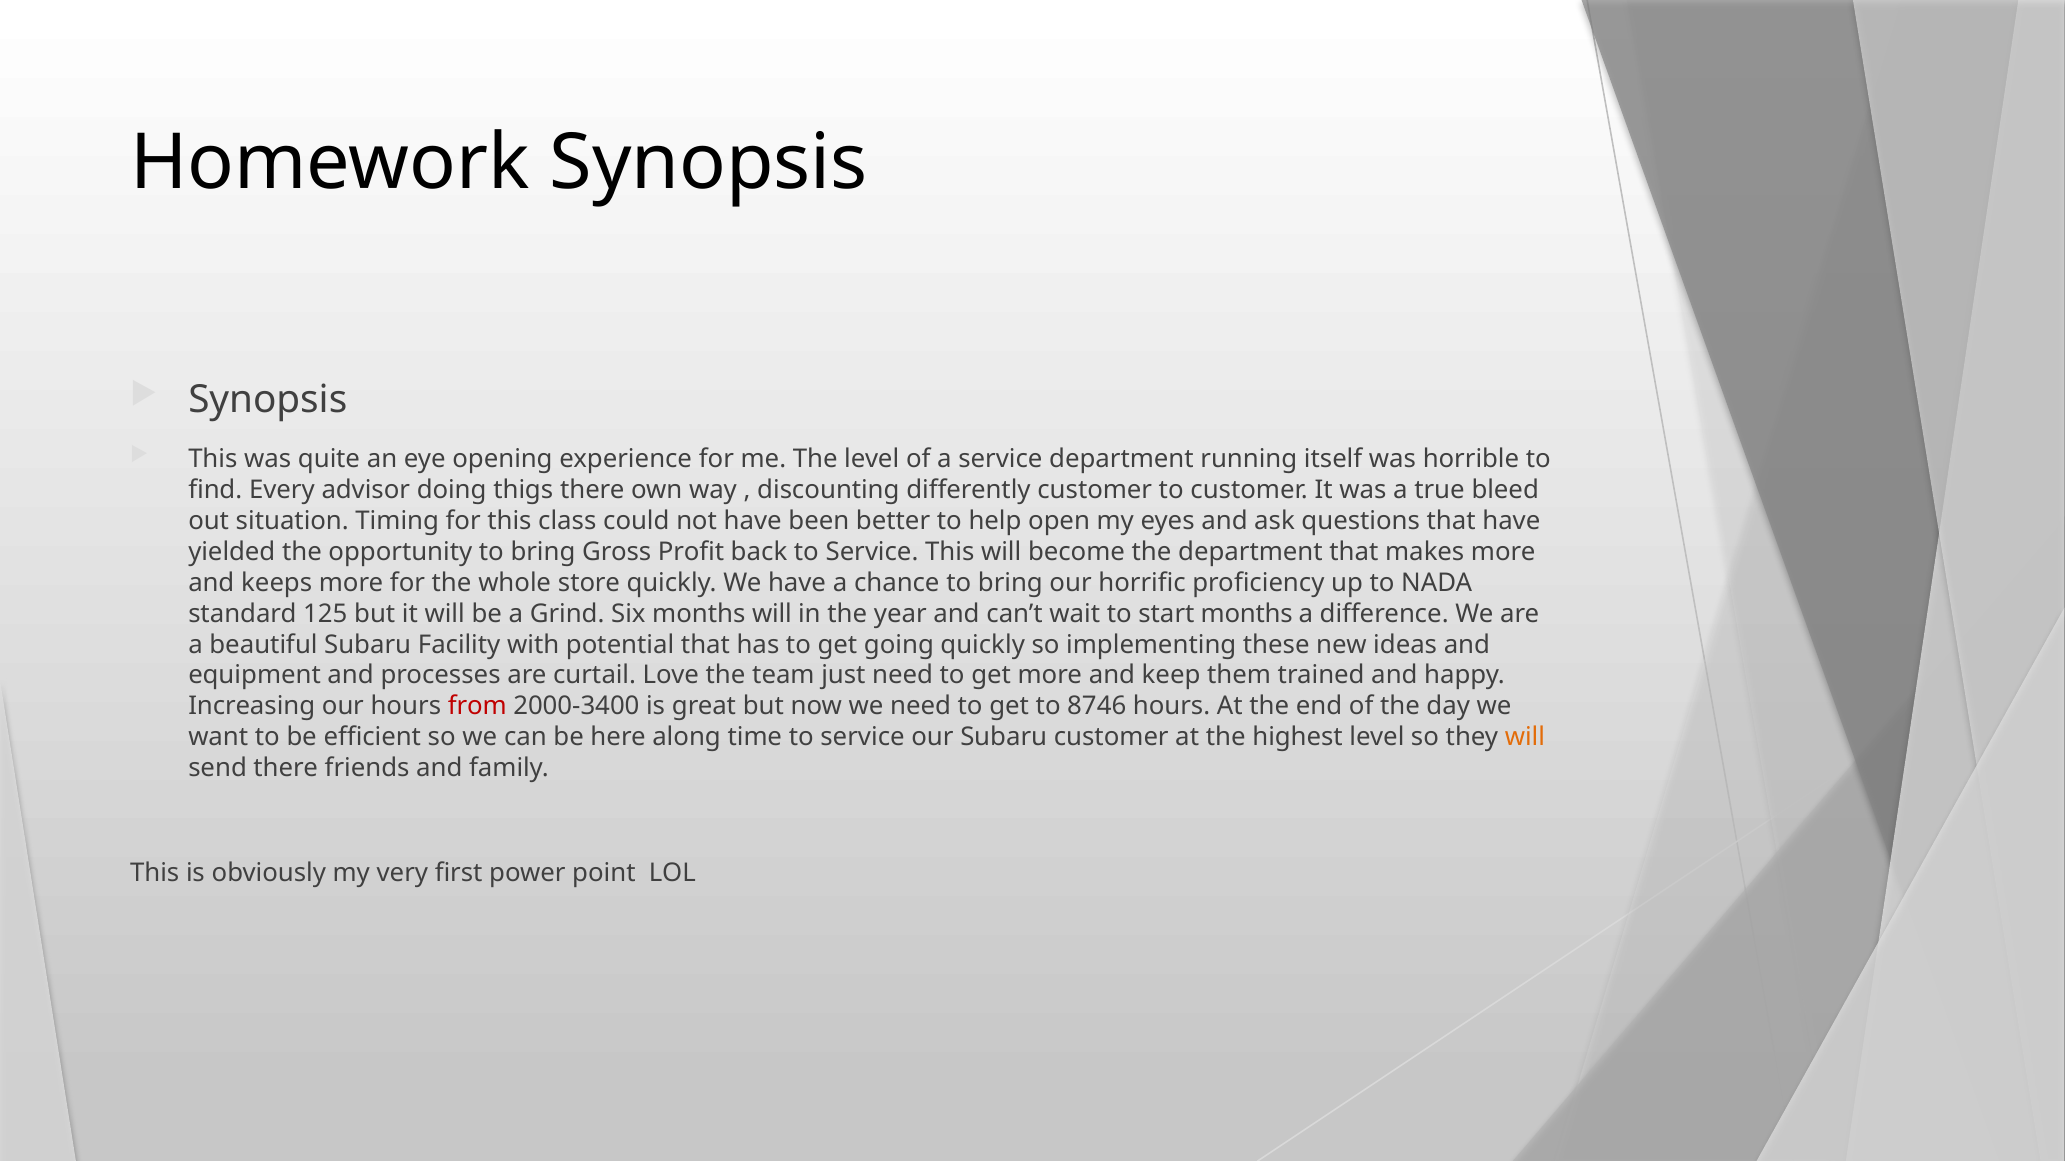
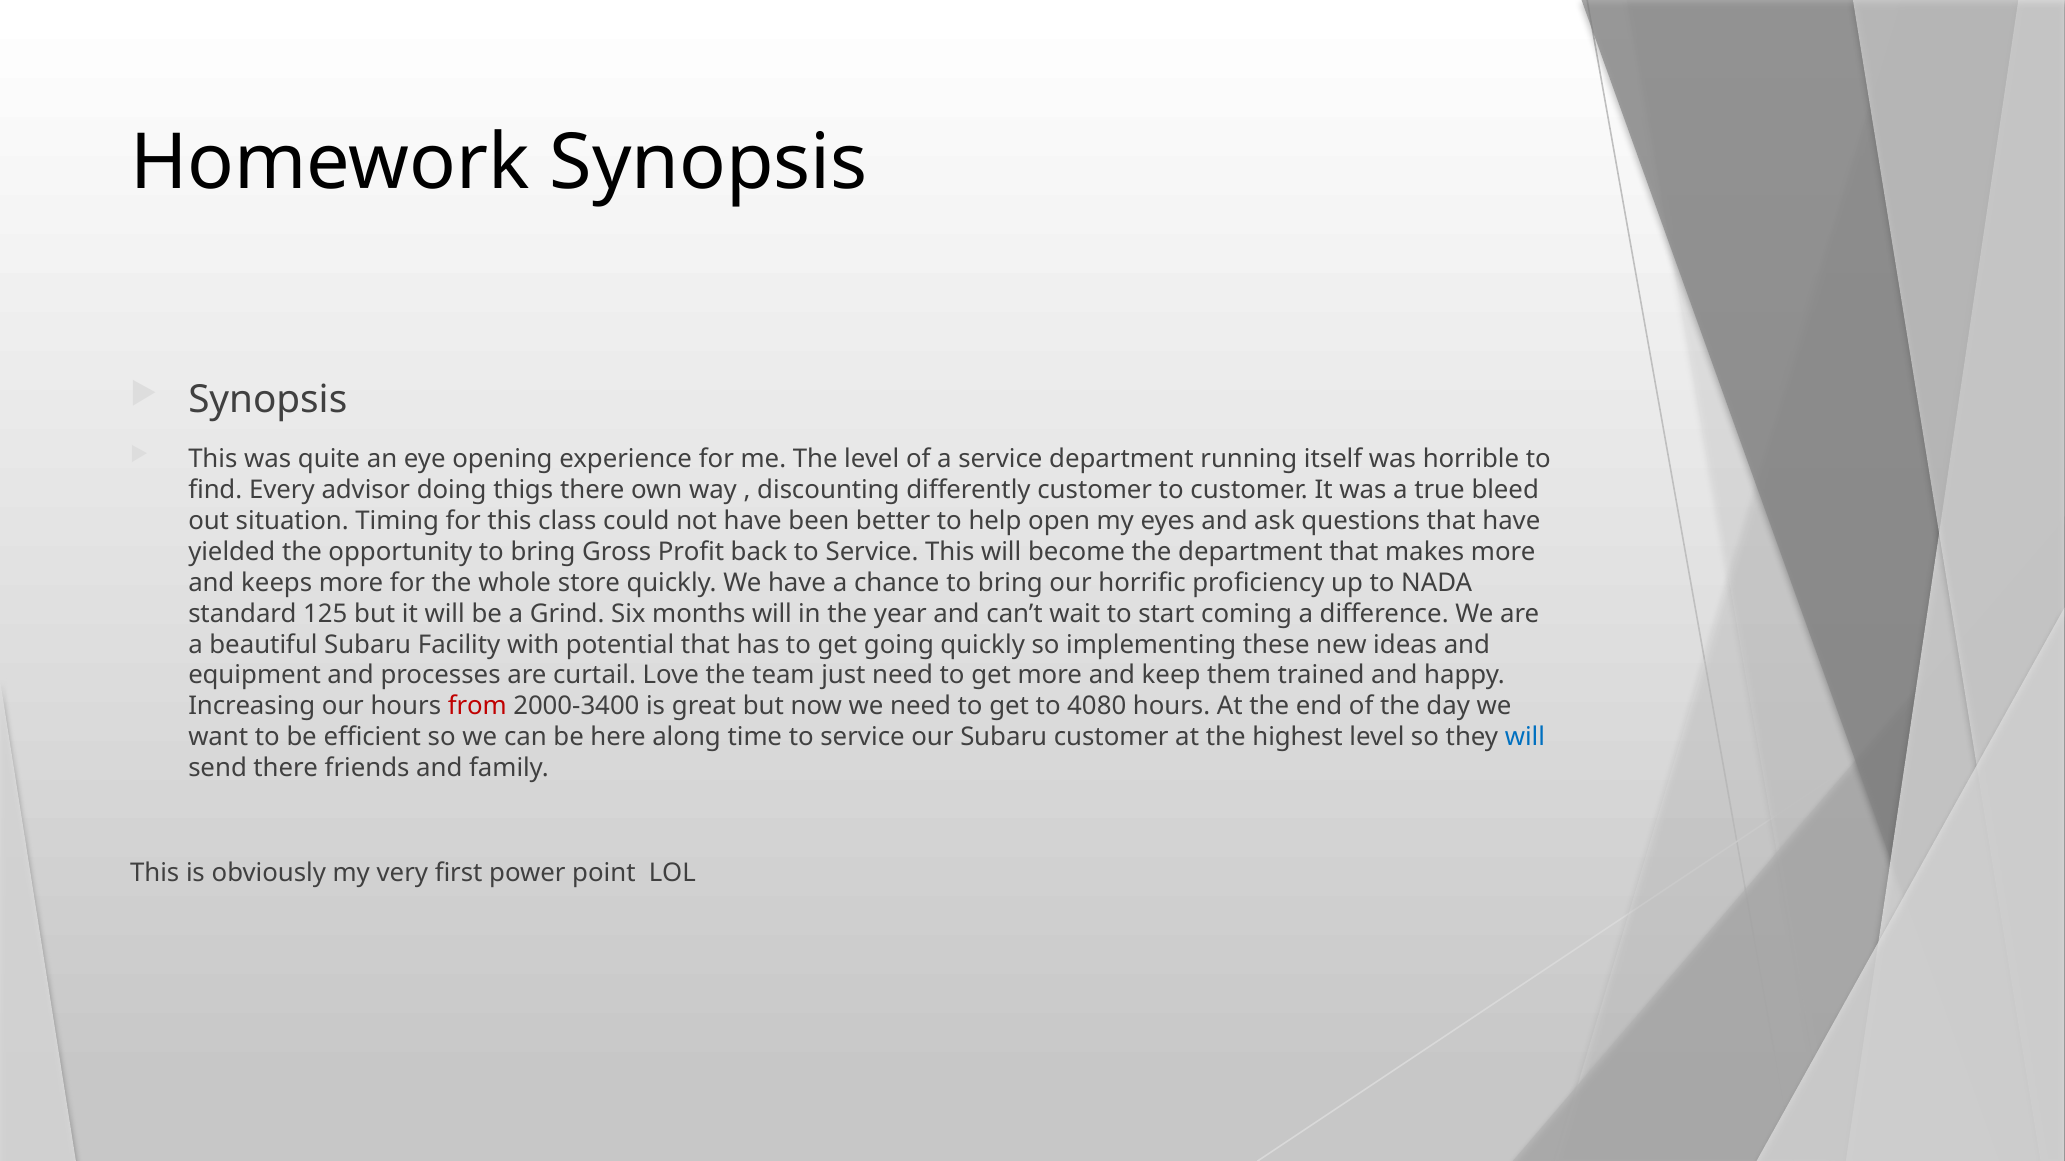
start months: months -> coming
8746: 8746 -> 4080
will at (1525, 738) colour: orange -> blue
